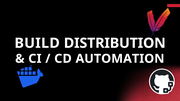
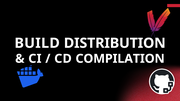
AUTOMATION: AUTOMATION -> COMPILATION
